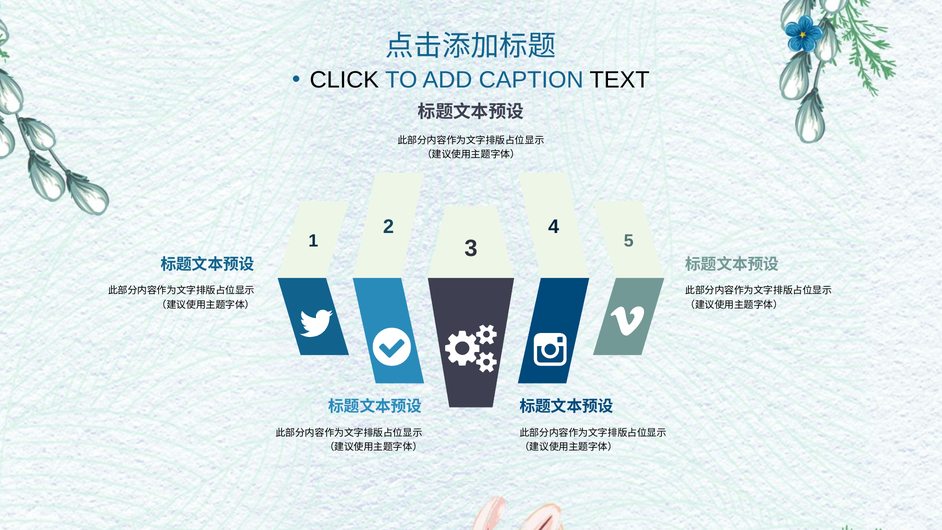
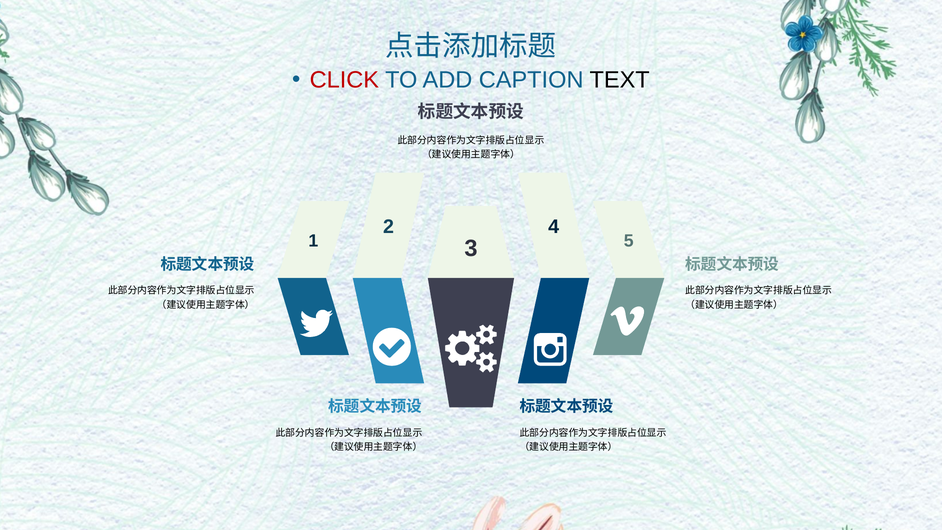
CLICK colour: black -> red
